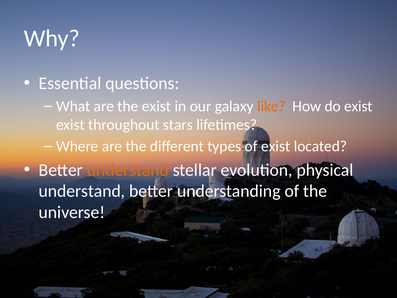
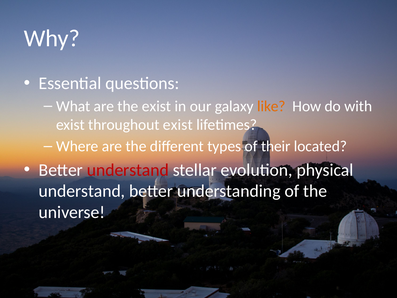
do exist: exist -> with
throughout stars: stars -> exist
of exist: exist -> their
understand at (128, 170) colour: orange -> red
